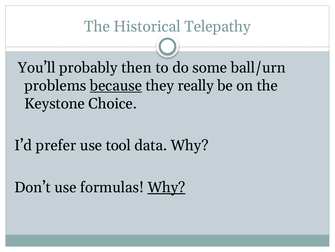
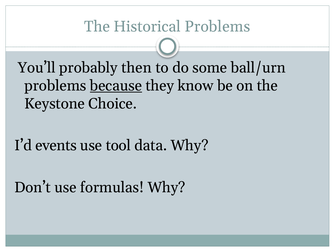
Historical Telepathy: Telepathy -> Problems
really: really -> know
prefer: prefer -> events
Why at (166, 187) underline: present -> none
